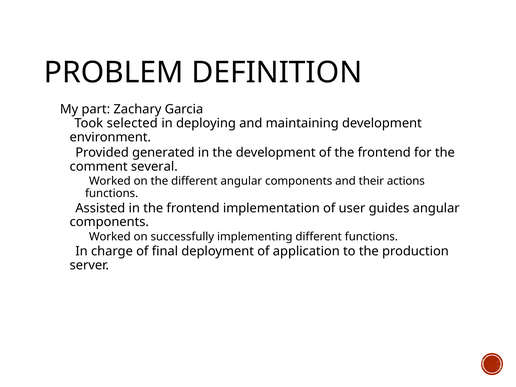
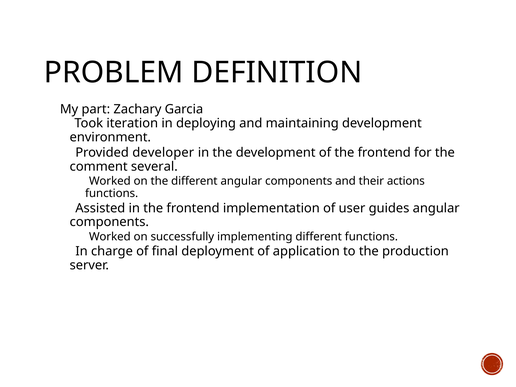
selected: selected -> iteration
generated: generated -> developer
